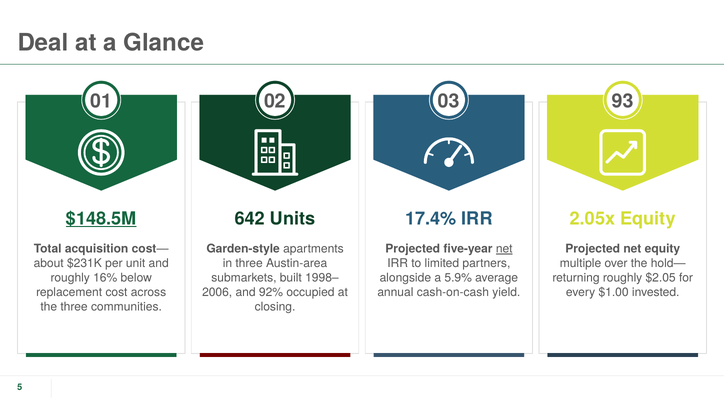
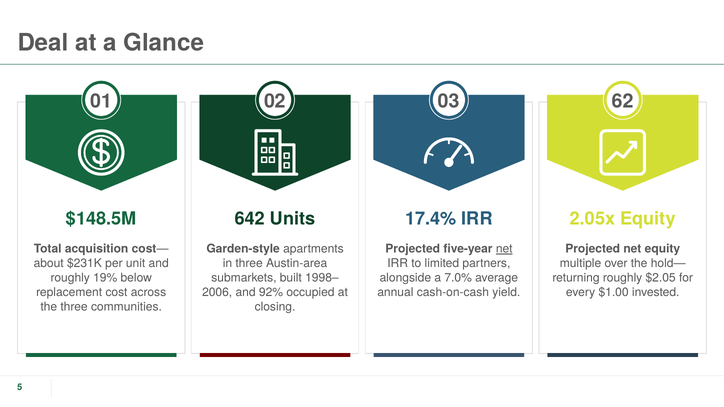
93: 93 -> 62
$148.5M underline: present -> none
16%: 16% -> 19%
5.9%: 5.9% -> 7.0%
